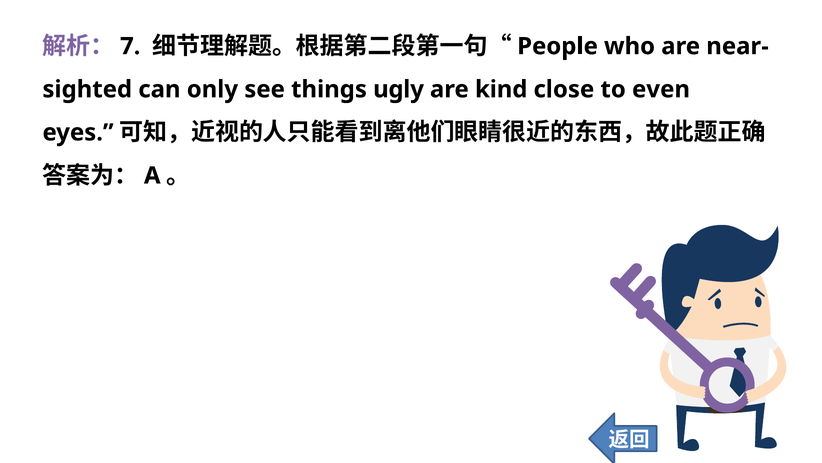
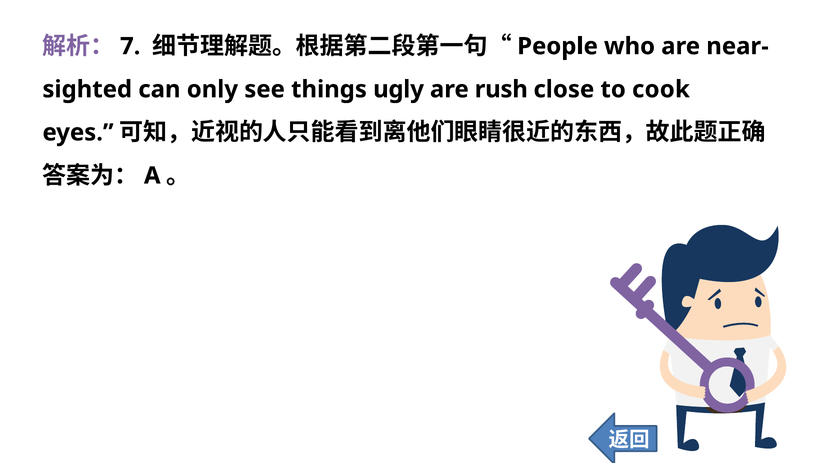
kind: kind -> rush
even: even -> cook
